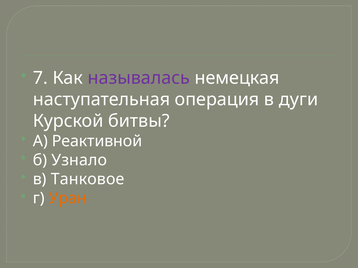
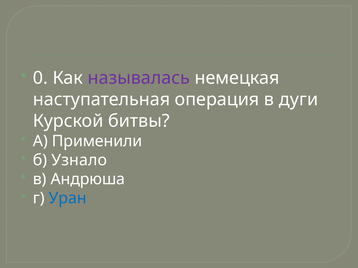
7: 7 -> 0
Реактивной: Реактивной -> Применили
Танковое: Танковое -> Андрюша
Уран colour: orange -> blue
